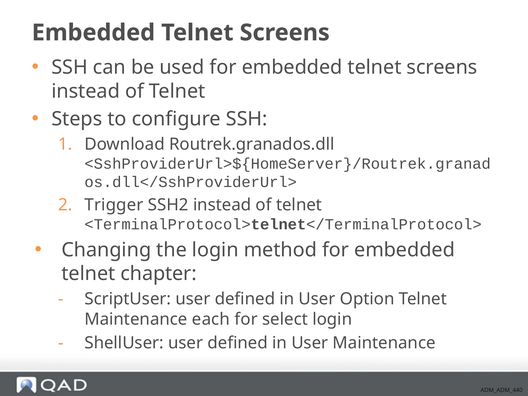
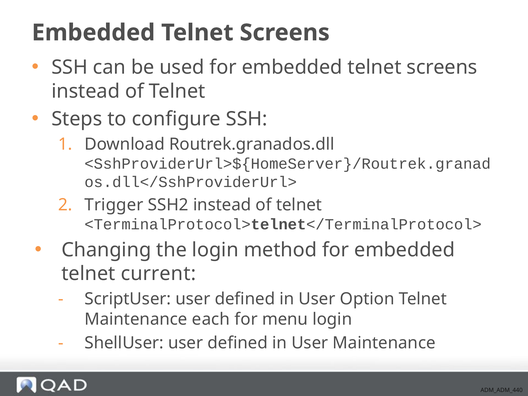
chapter: chapter -> current
select: select -> menu
